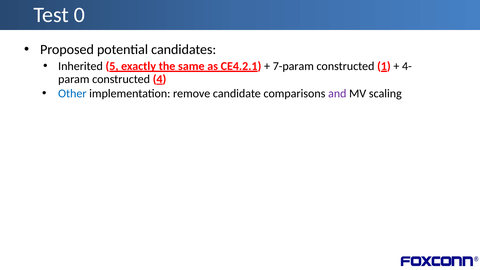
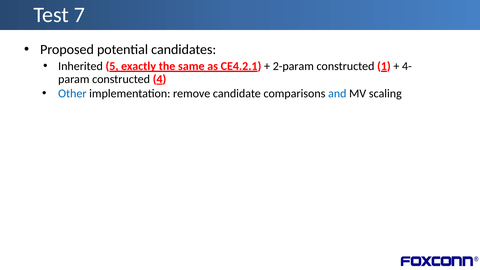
0: 0 -> 7
7-param: 7-param -> 2-param
and colour: purple -> blue
